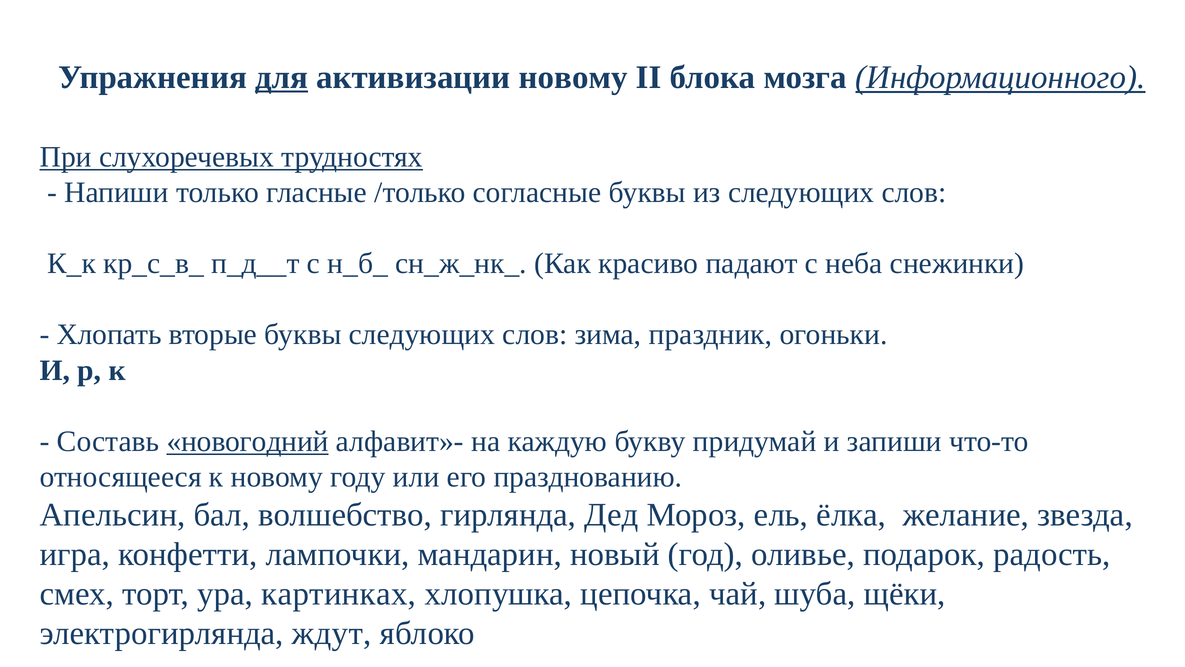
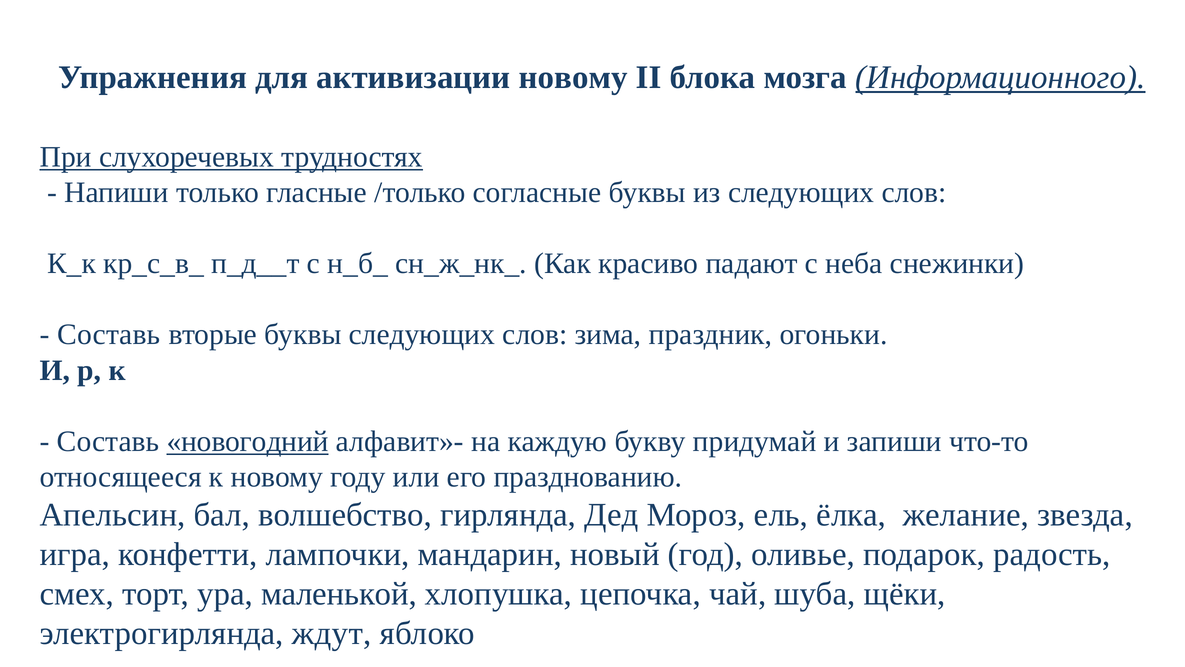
для underline: present -> none
Хлопать at (109, 334): Хлопать -> Составь
картинках: картинках -> маленькой
